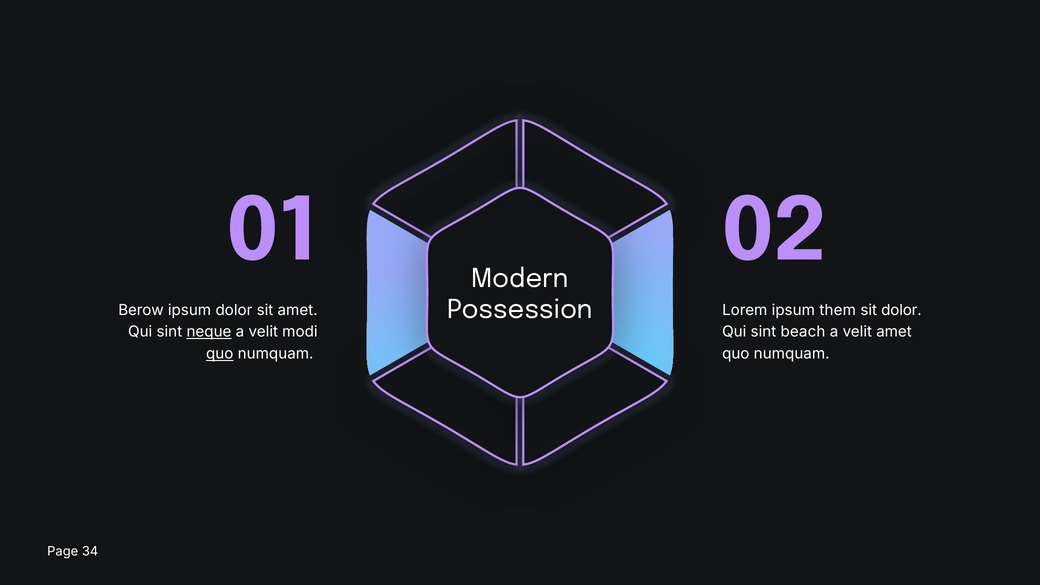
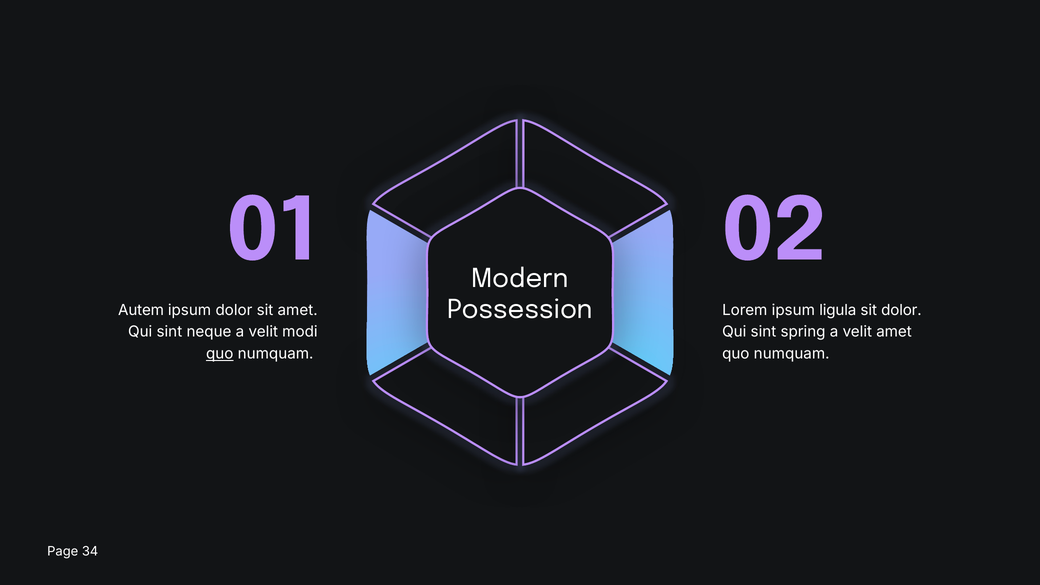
Berow: Berow -> Autem
them: them -> ligula
neque underline: present -> none
beach: beach -> spring
